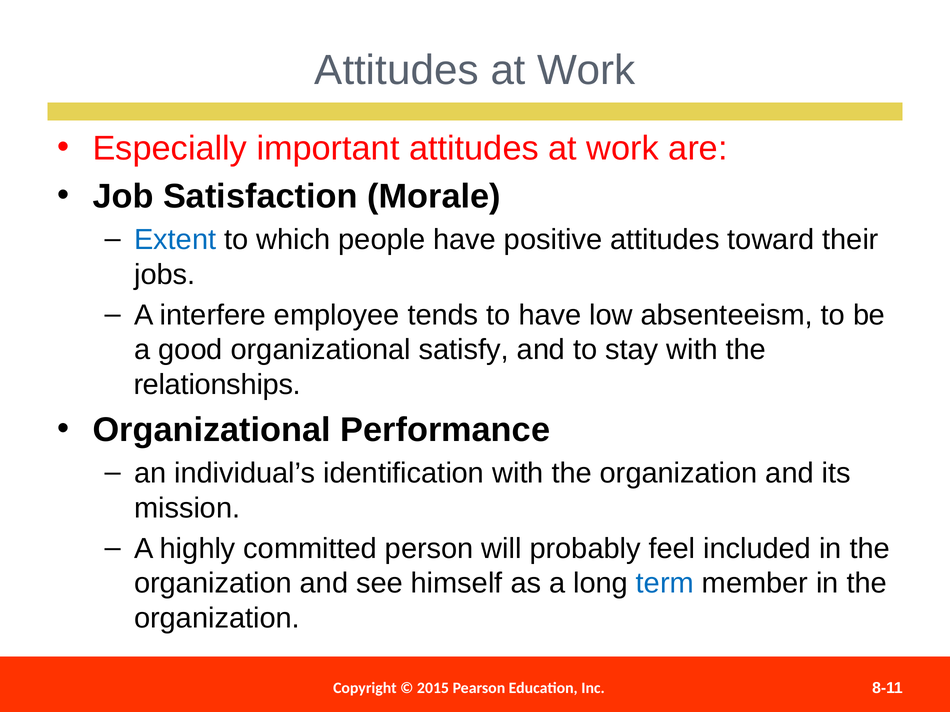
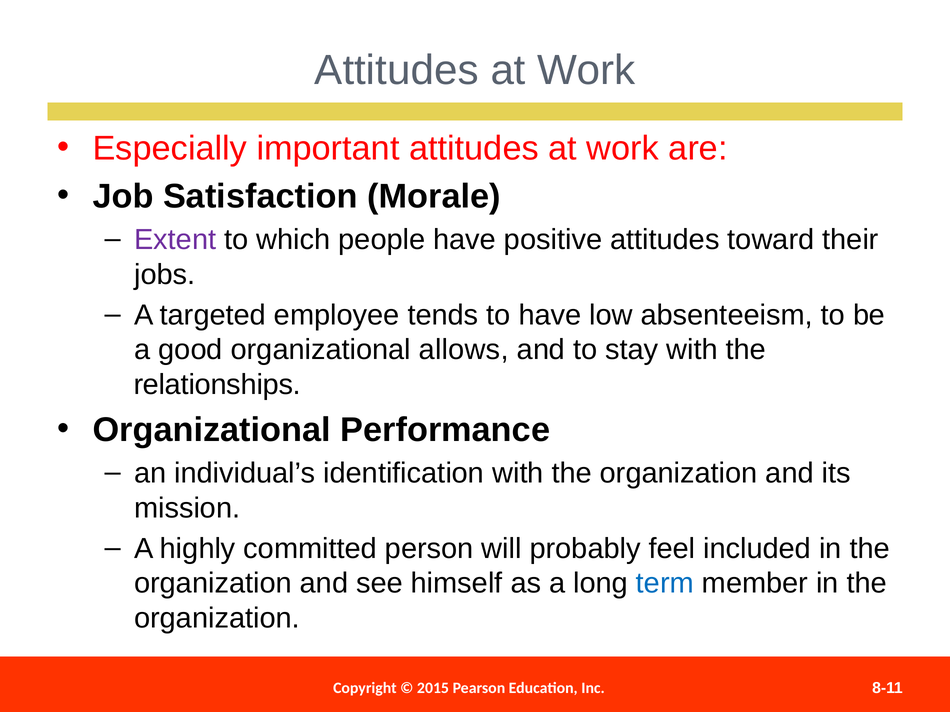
Extent colour: blue -> purple
interfere: interfere -> targeted
satisfy: satisfy -> allows
